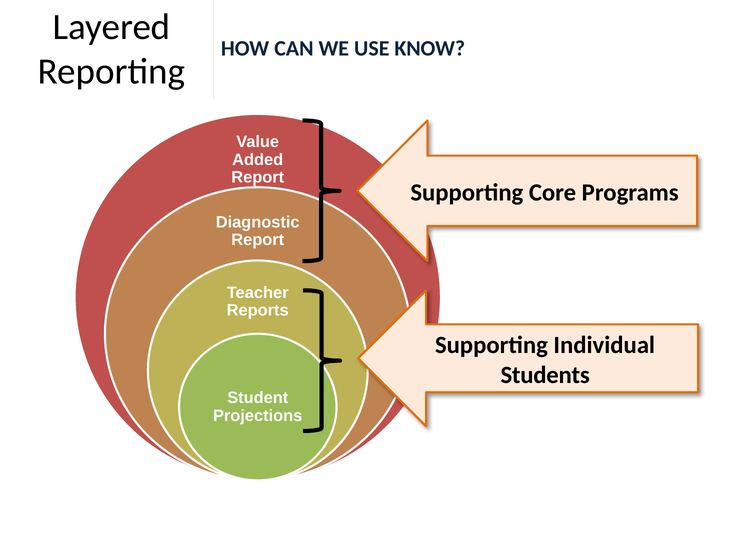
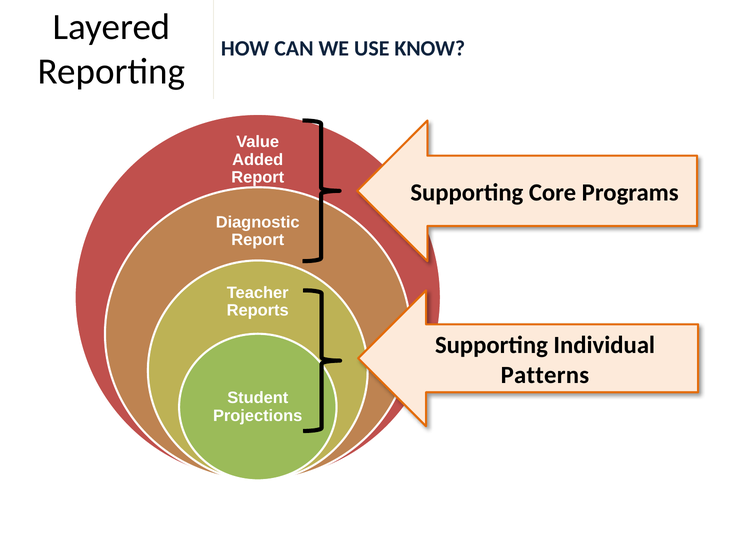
Students: Students -> Patterns
